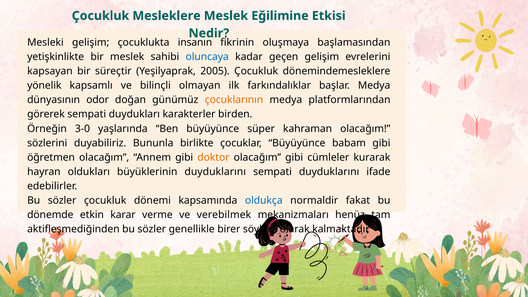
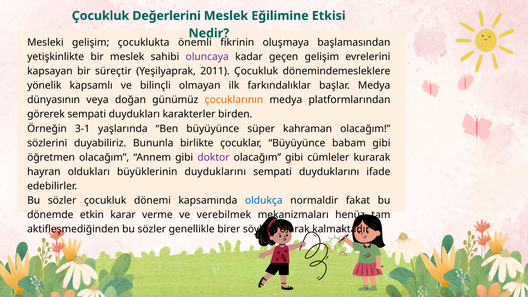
Mesleklere: Mesleklere -> Değerlerini
insanın: insanın -> önemli
oluncaya colour: blue -> purple
2005: 2005 -> 2011
odor: odor -> veya
3-0: 3-0 -> 3-1
doktor colour: orange -> purple
